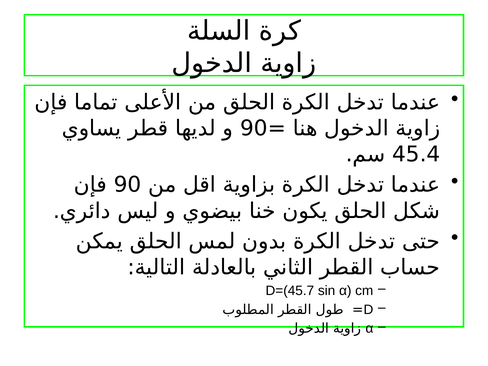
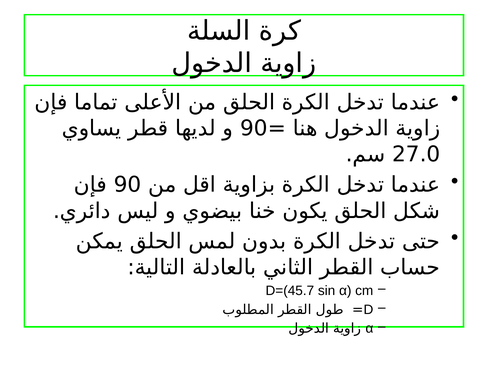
45.4: 45.4 -> 27.0
